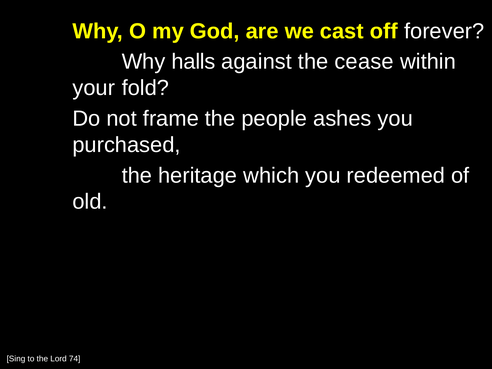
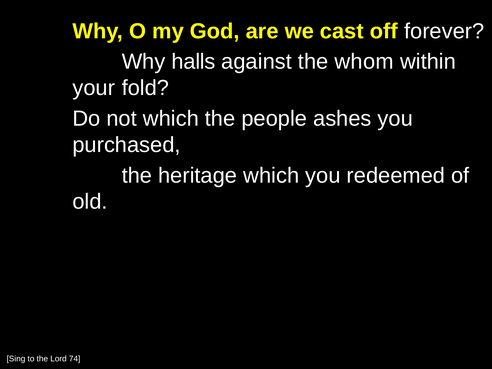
cease: cease -> whom
not frame: frame -> which
